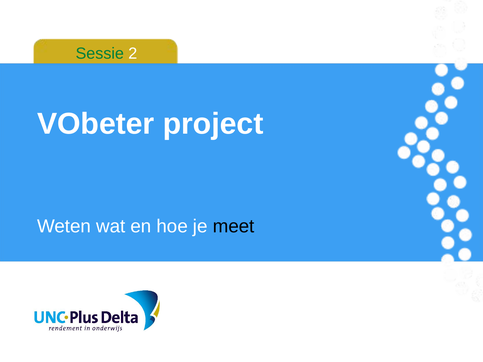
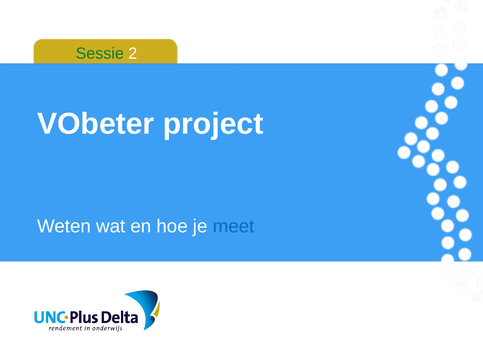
meet colour: black -> blue
